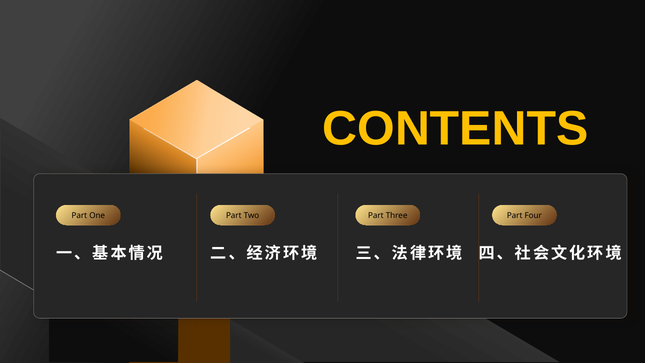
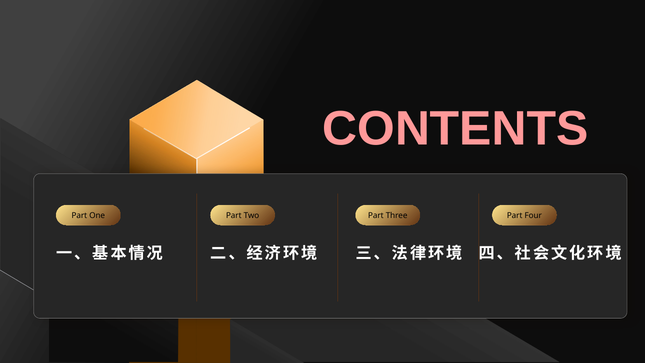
CONTENTS colour: yellow -> pink
